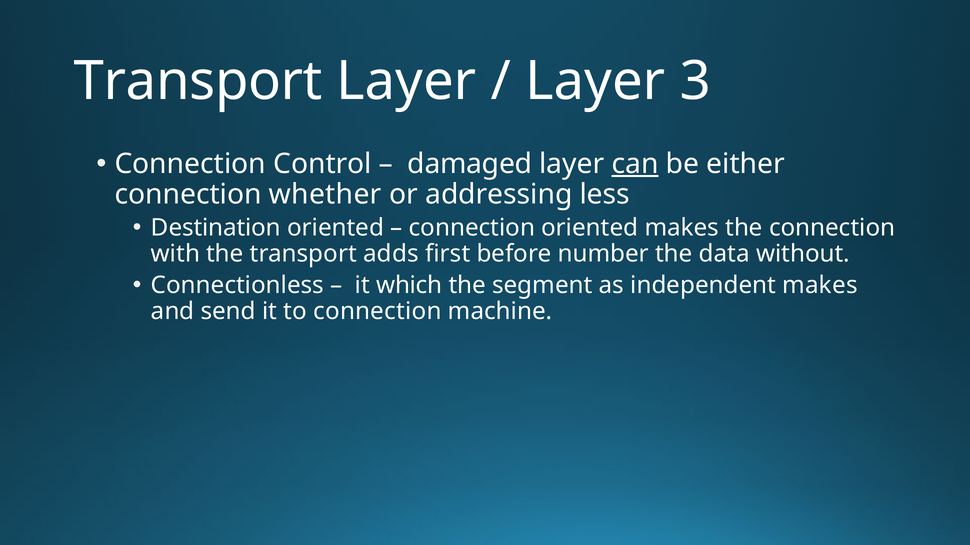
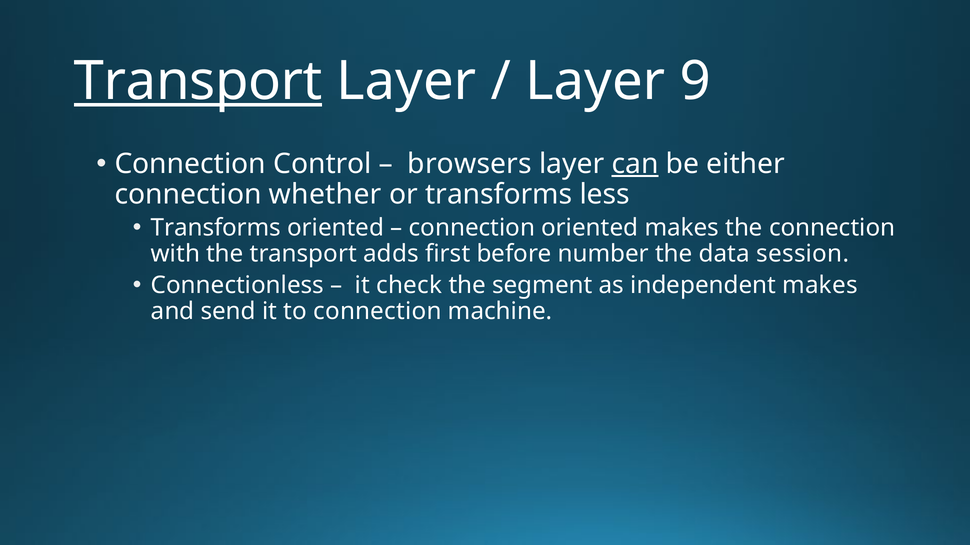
Transport at (198, 81) underline: none -> present
3: 3 -> 9
damaged: damaged -> browsers
or addressing: addressing -> transforms
Destination at (216, 228): Destination -> Transforms
without: without -> session
which: which -> check
